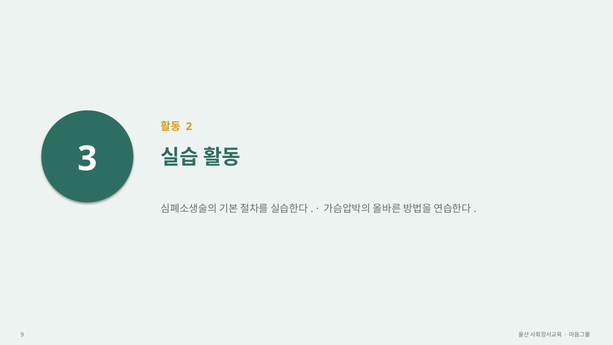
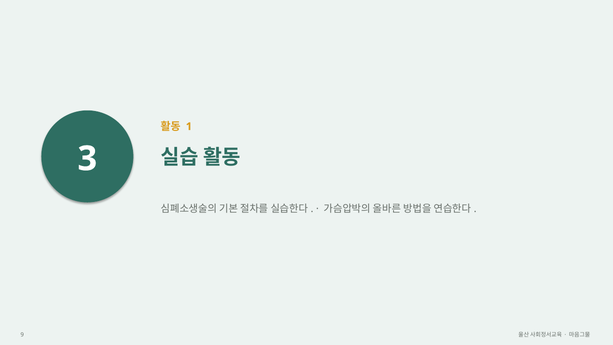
2: 2 -> 1
